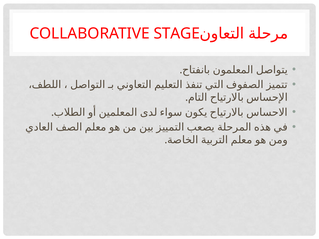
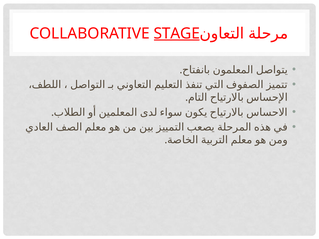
STAGE underline: none -> present
